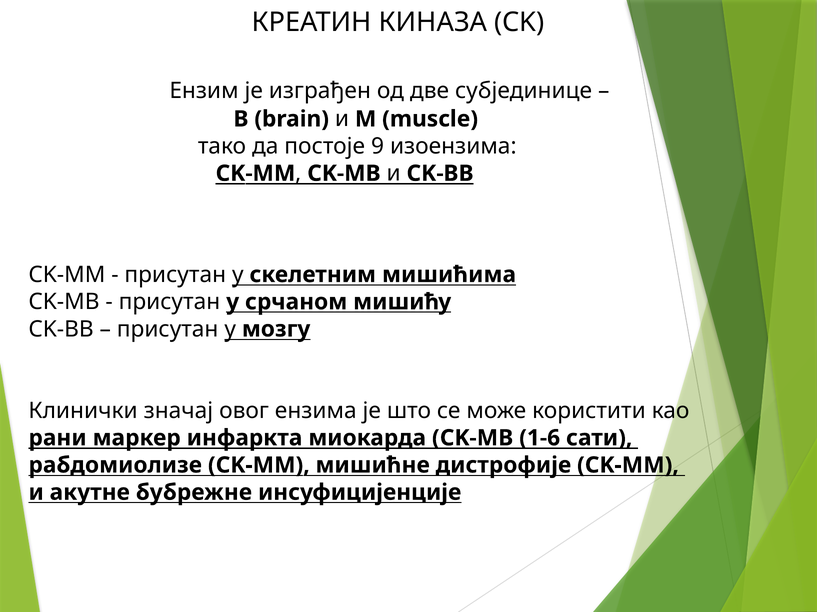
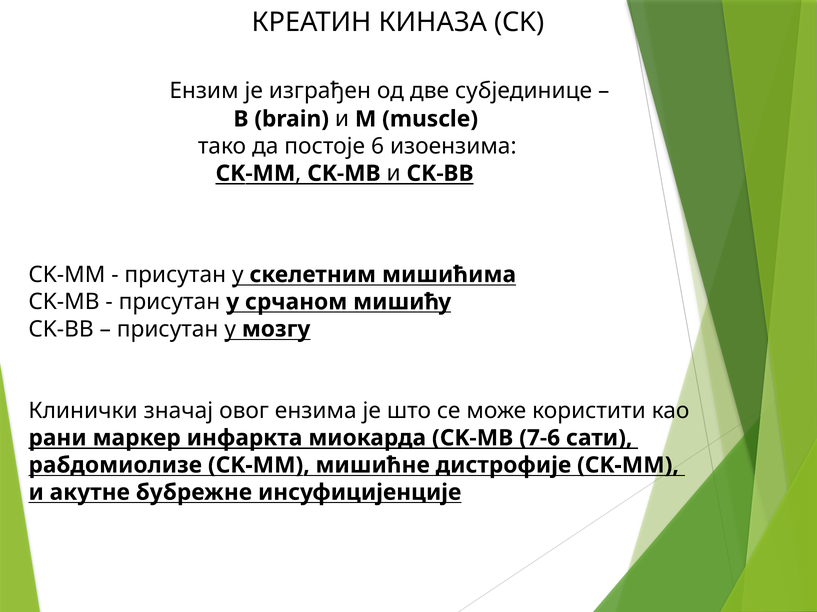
9: 9 -> 6
1-6: 1-6 -> 7-6
